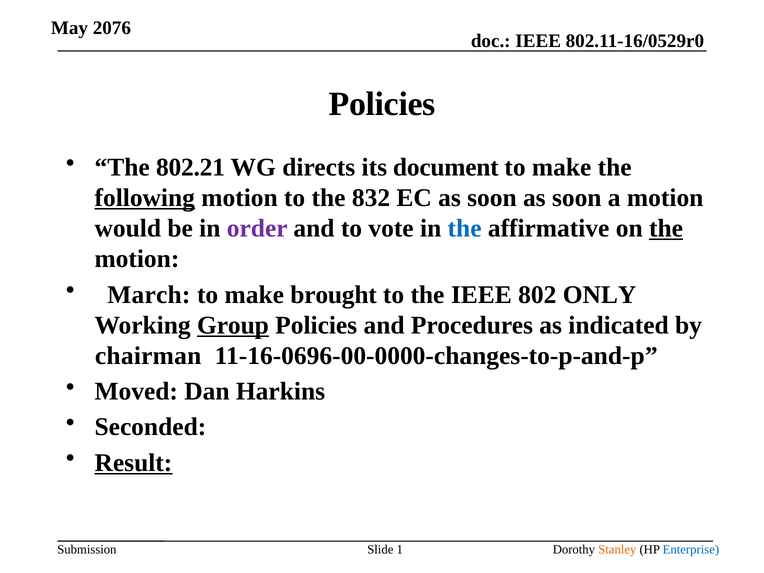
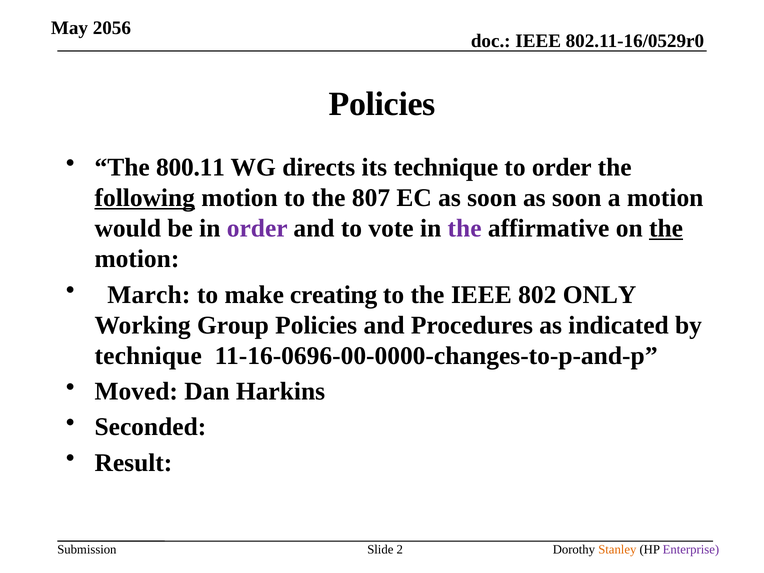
2076: 2076 -> 2056
802.21: 802.21 -> 800.11
its document: document -> technique
make at (562, 167): make -> order
832: 832 -> 807
the at (465, 228) colour: blue -> purple
brought: brought -> creating
Group underline: present -> none
chairman at (148, 356): chairman -> technique
Result underline: present -> none
1: 1 -> 2
Enterprise colour: blue -> purple
